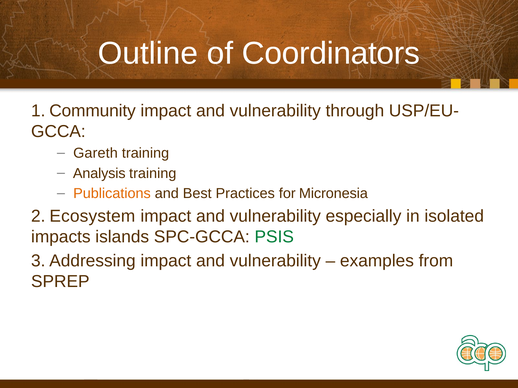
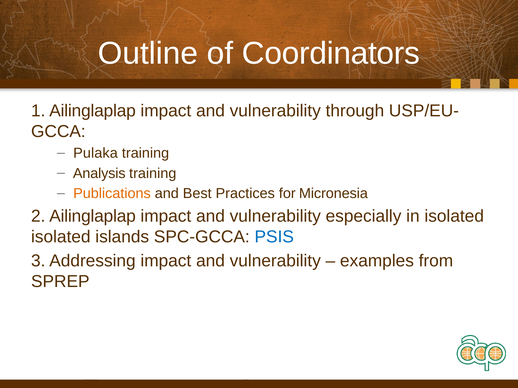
1 Community: Community -> Ailinglaplap
Gareth: Gareth -> Pulaka
2 Ecosystem: Ecosystem -> Ailinglaplap
impacts at (61, 237): impacts -> isolated
PSIS colour: green -> blue
